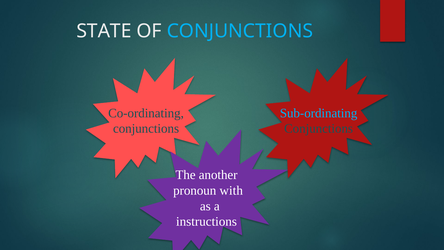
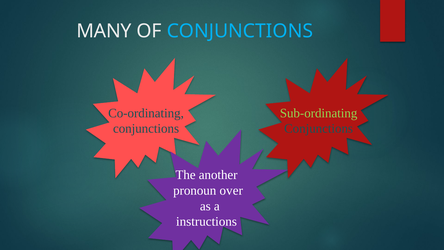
STATE: STATE -> MANY
Sub-ordinating colour: light blue -> light green
with: with -> over
